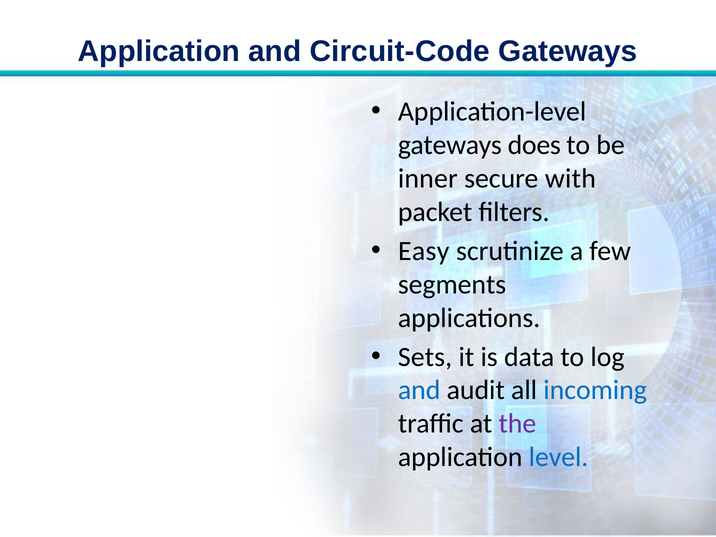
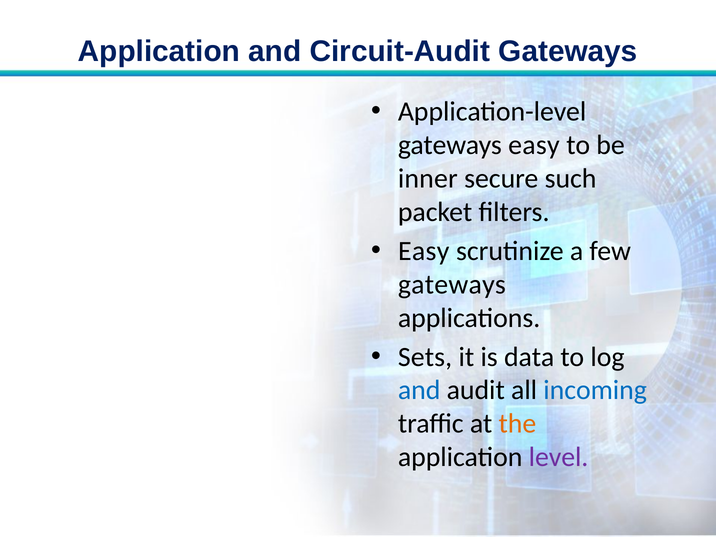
Circuit-Code: Circuit-Code -> Circuit-Audit
gateways does: does -> easy
with: with -> such
segments at (452, 284): segments -> gateways
the colour: purple -> orange
level colour: blue -> purple
